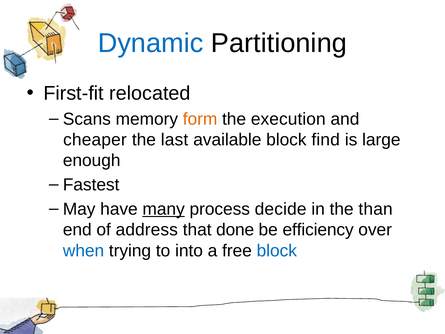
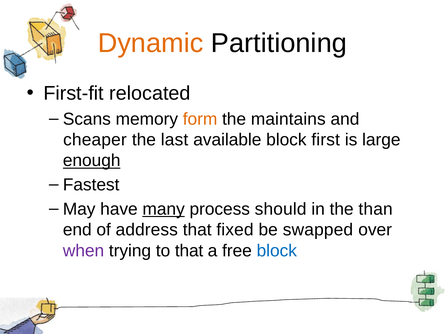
Dynamic colour: blue -> orange
execution: execution -> maintains
find: find -> first
enough underline: none -> present
decide: decide -> should
done: done -> fixed
efficiency: efficiency -> swapped
when colour: blue -> purple
to into: into -> that
